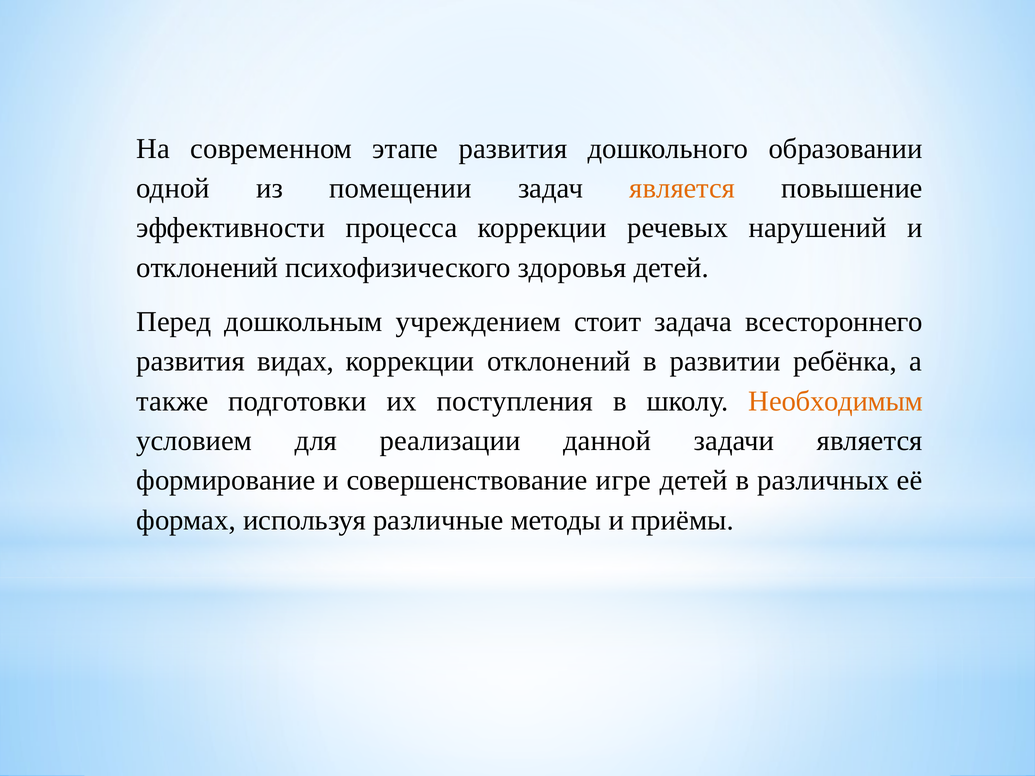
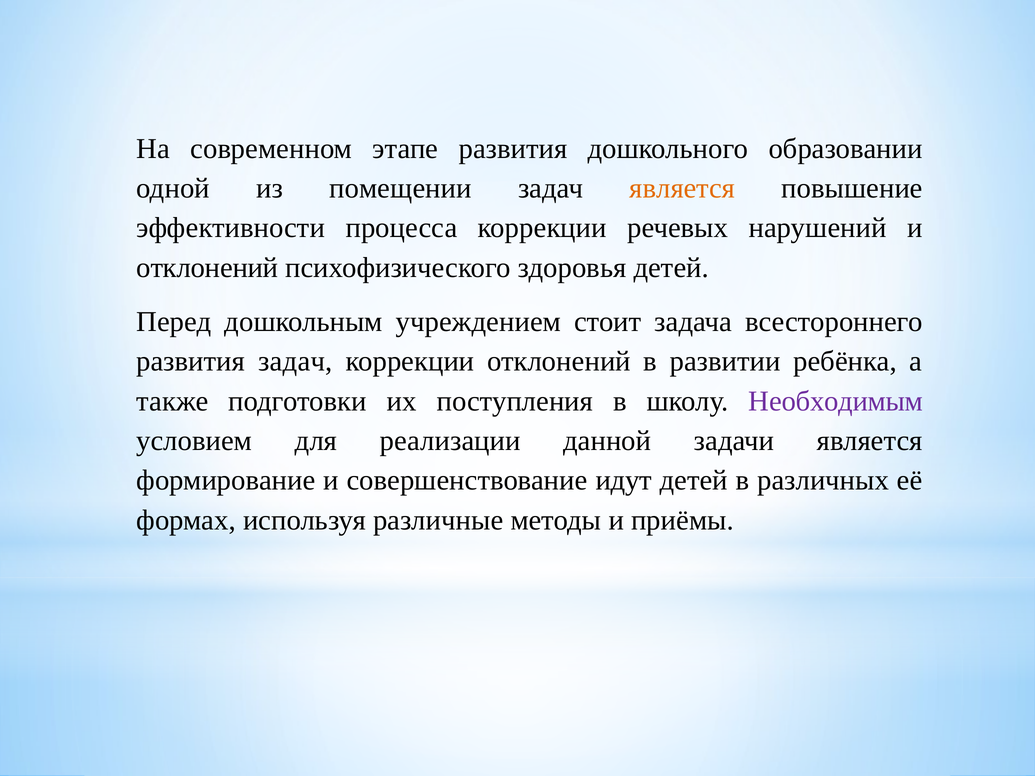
развития видах: видах -> задач
Необходимым colour: orange -> purple
игре: игре -> идут
